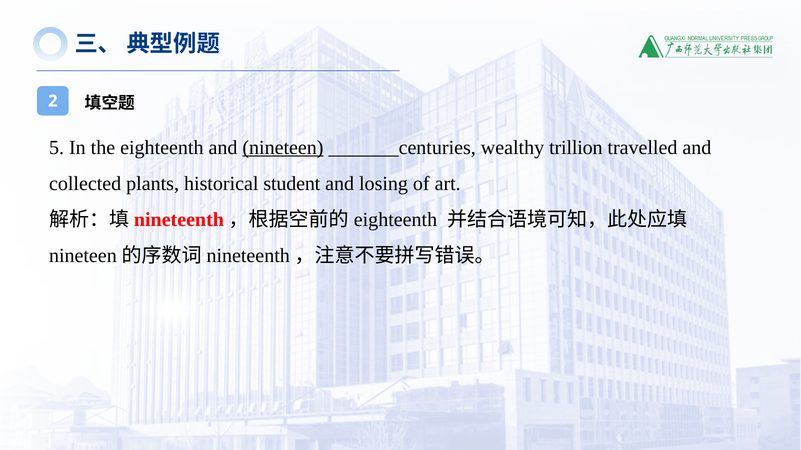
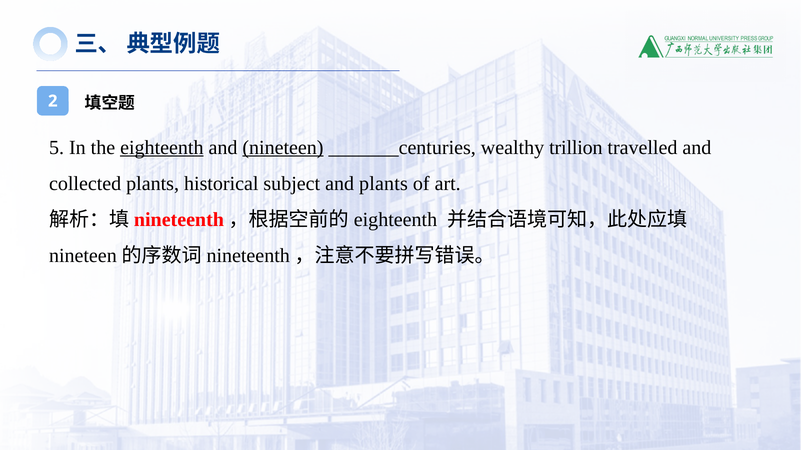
eighteenth underline: none -> present
student: student -> subject
and losing: losing -> plants
